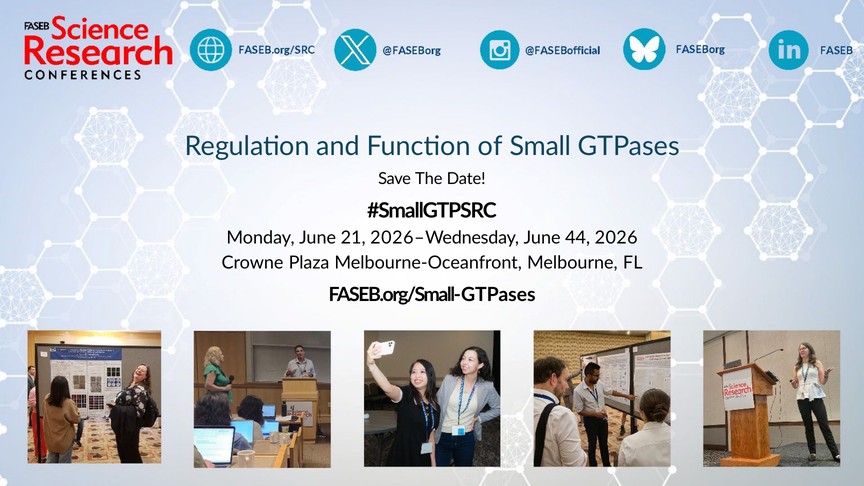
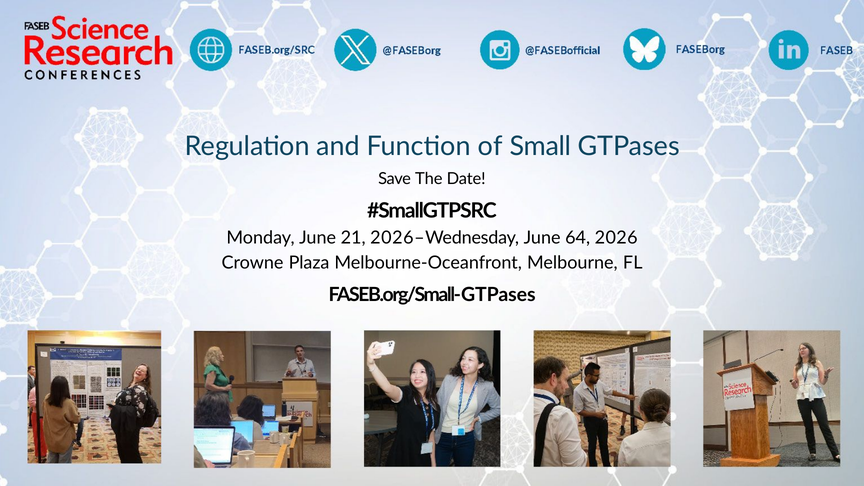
44: 44 -> 64
